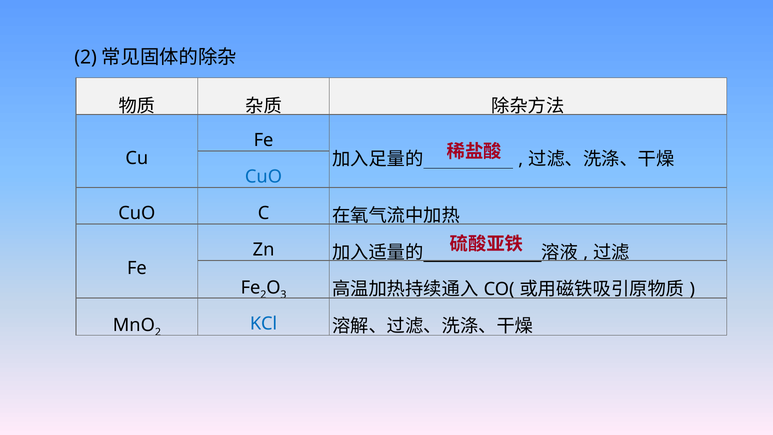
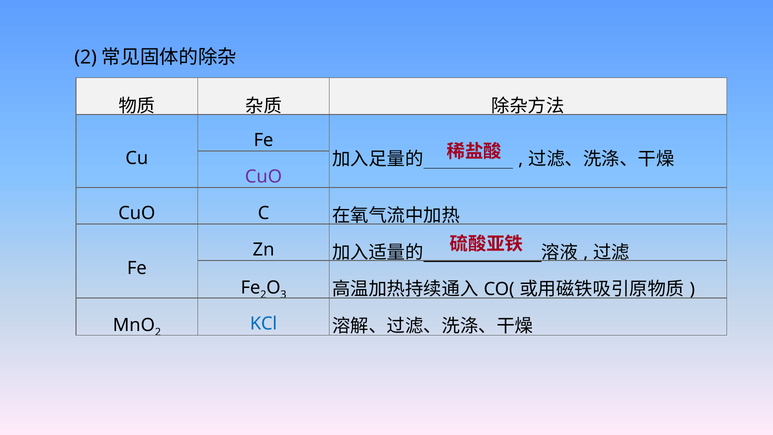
CuO at (263, 177) colour: blue -> purple
